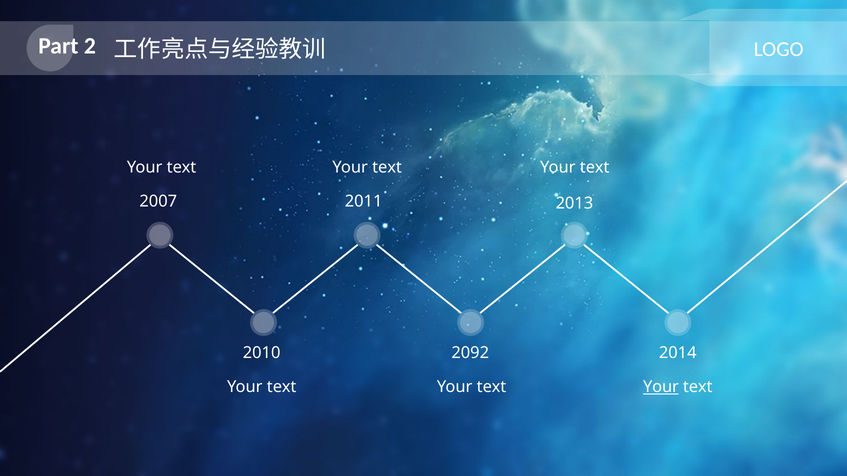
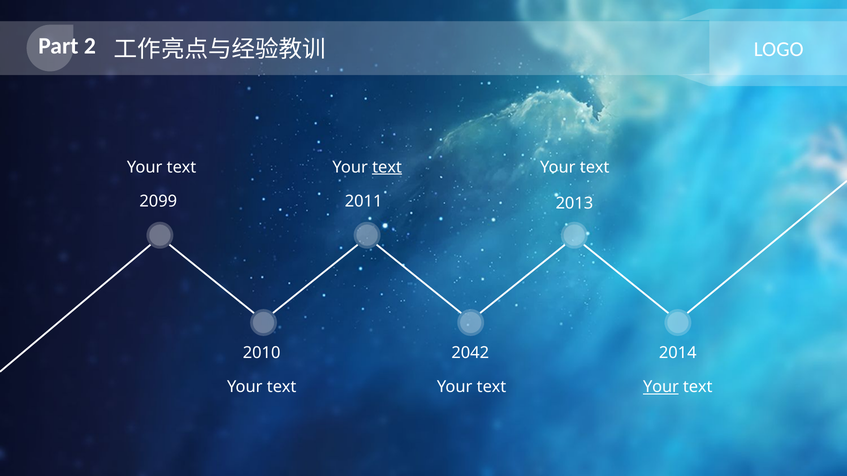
text at (387, 167) underline: none -> present
2007: 2007 -> 2099
2092: 2092 -> 2042
